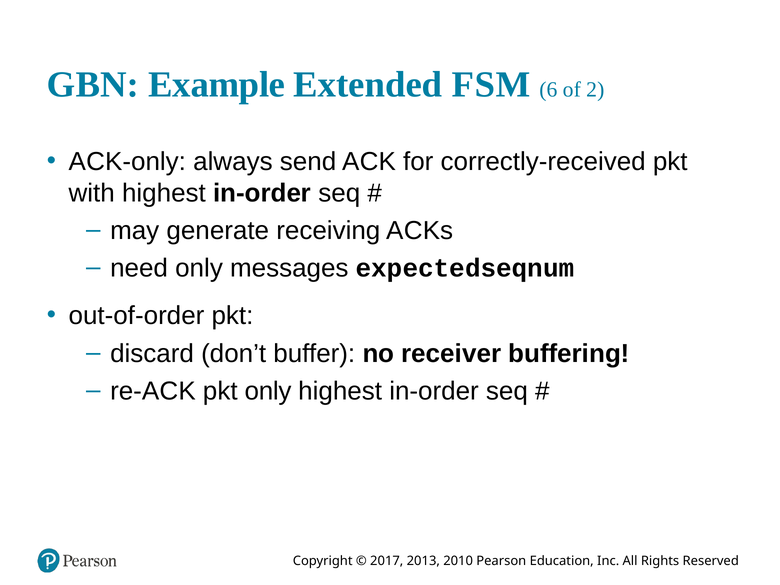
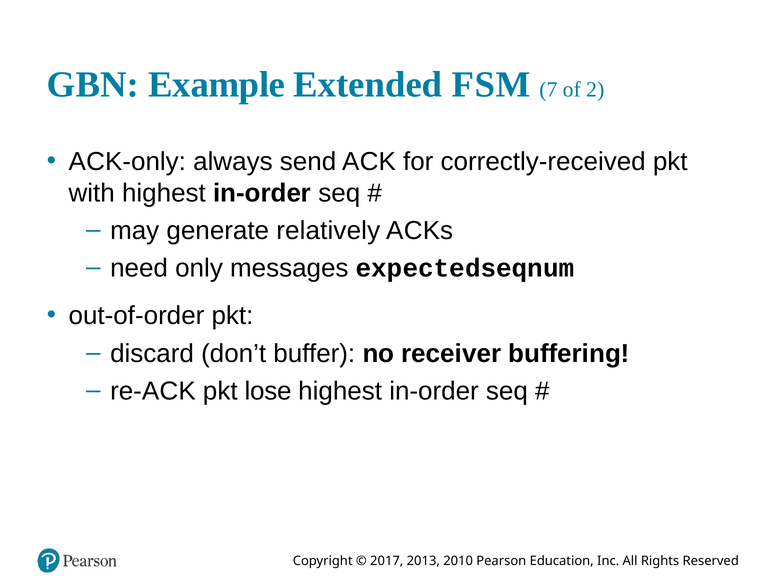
6: 6 -> 7
receiving: receiving -> relatively
pkt only: only -> lose
